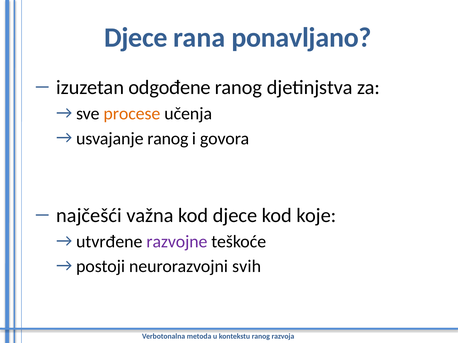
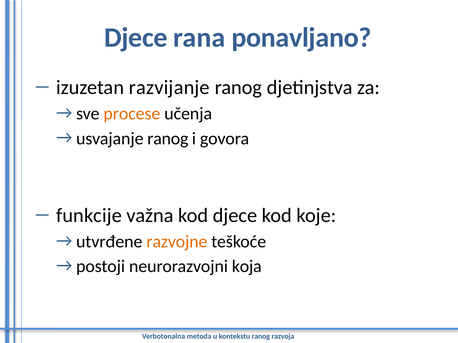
odgođene: odgođene -> razvijanje
najčešći: najčešći -> funkcije
razvojne colour: purple -> orange
svih: svih -> koja
